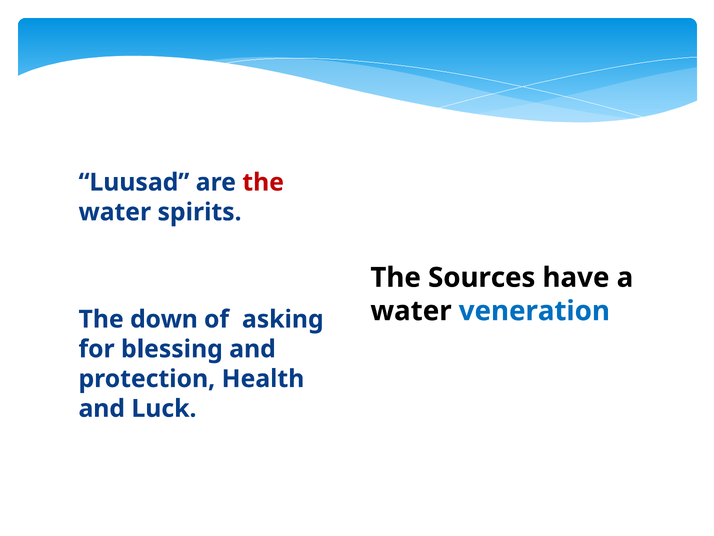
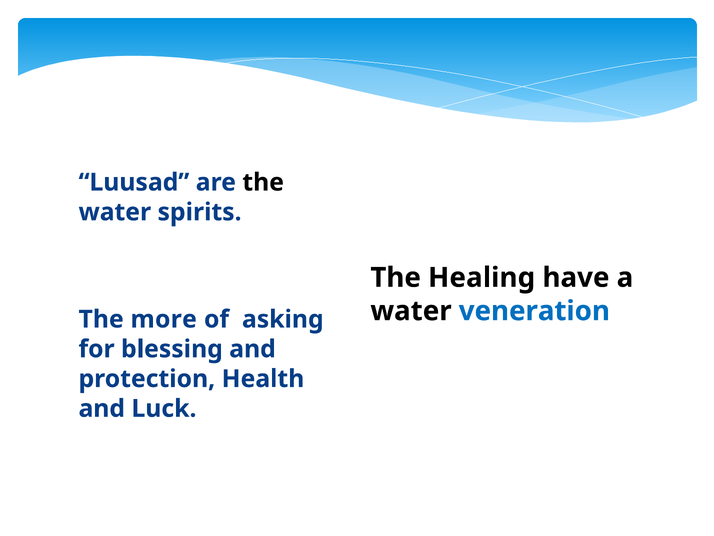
the at (263, 182) colour: red -> black
Sources: Sources -> Healing
down: down -> more
